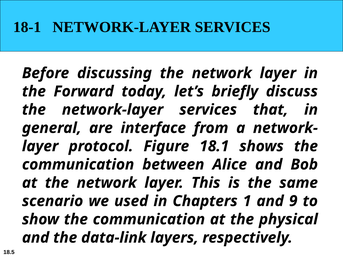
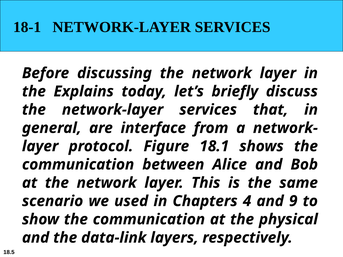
Forward: Forward -> Explains
1: 1 -> 4
